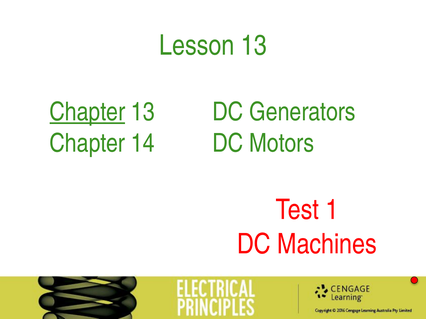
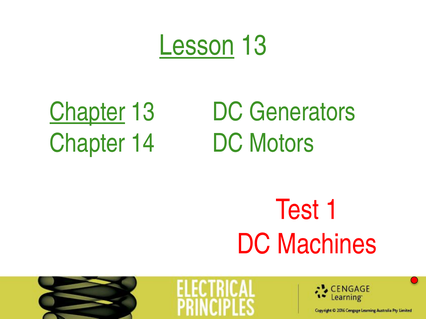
Lesson underline: none -> present
